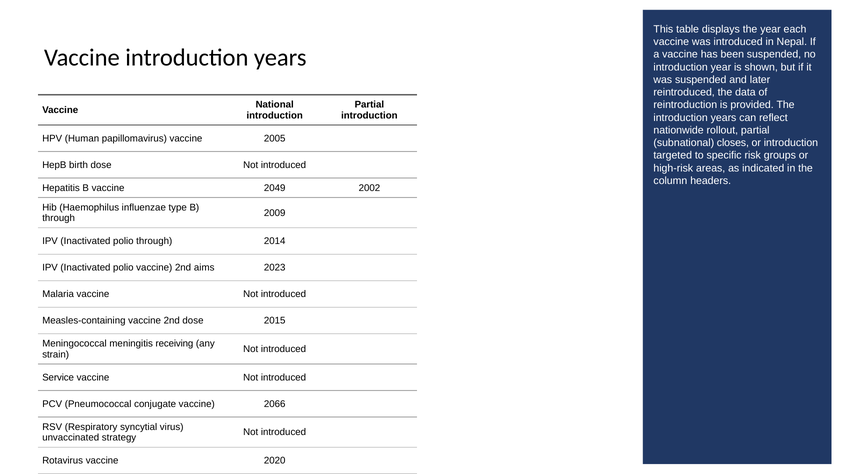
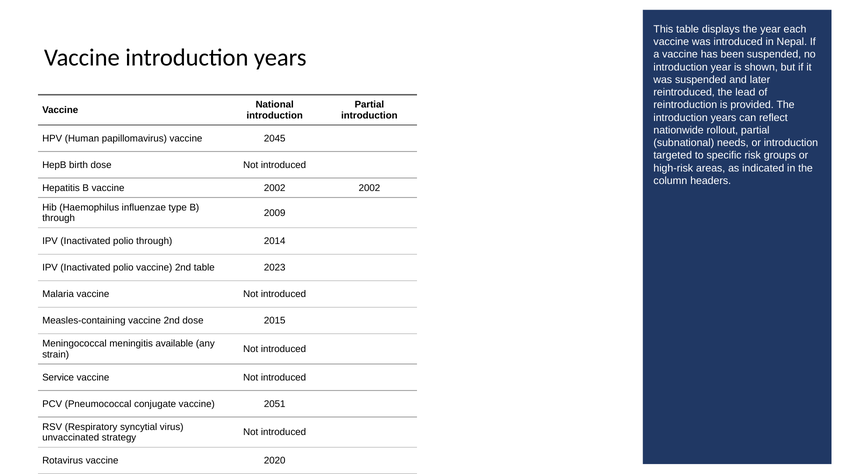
data: data -> lead
2005: 2005 -> 2045
closes: closes -> needs
vaccine 2049: 2049 -> 2002
2nd aims: aims -> table
receiving: receiving -> available
2066: 2066 -> 2051
